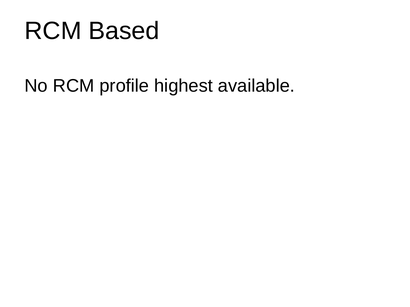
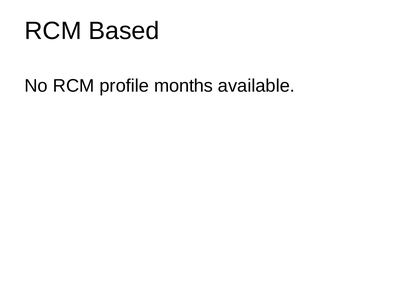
highest: highest -> months
